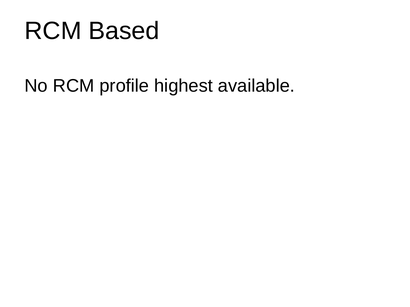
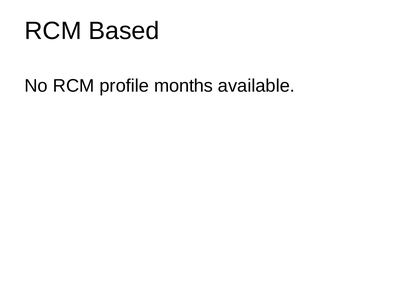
highest: highest -> months
